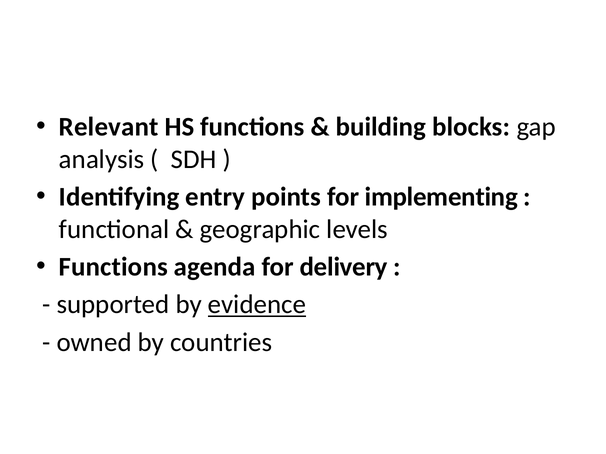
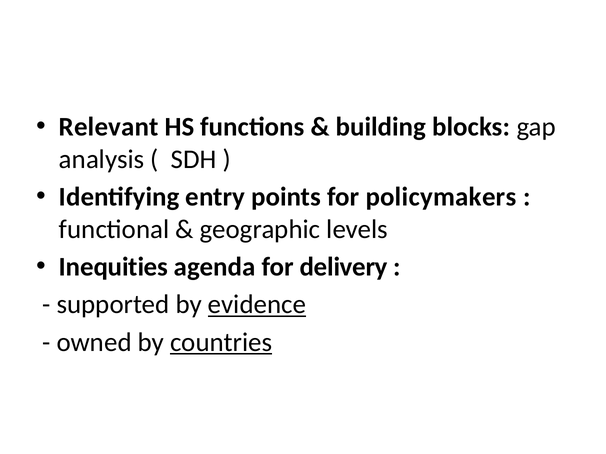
implementing: implementing -> policymakers
Functions at (113, 267): Functions -> Inequities
countries underline: none -> present
